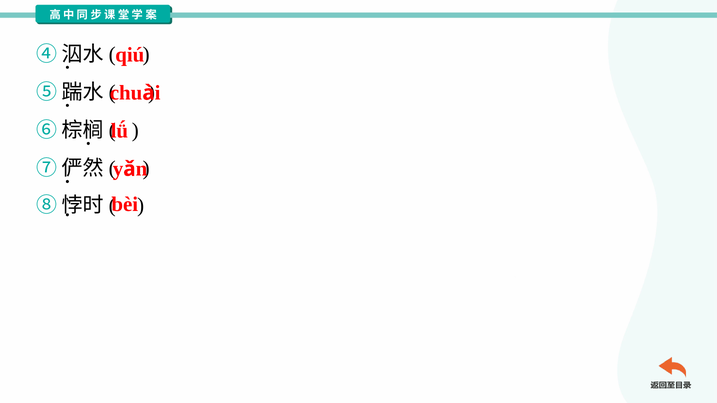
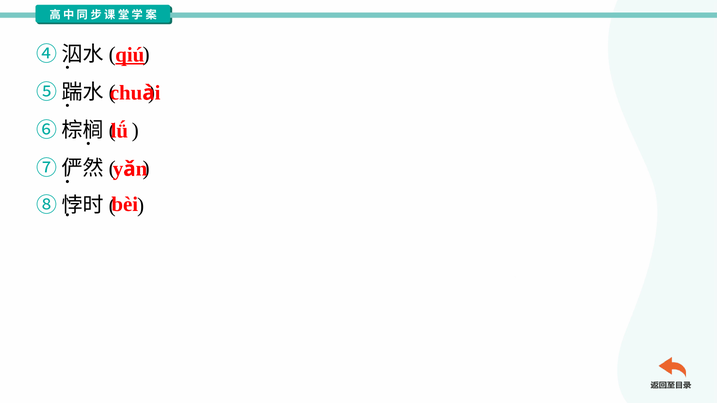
qiú underline: none -> present
